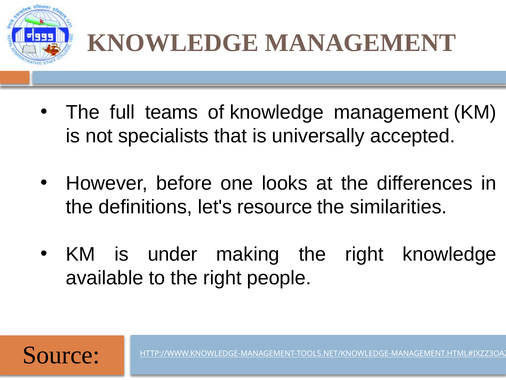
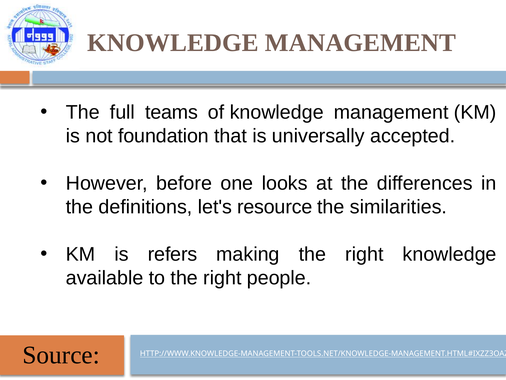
specialists: specialists -> foundation
under: under -> refers
